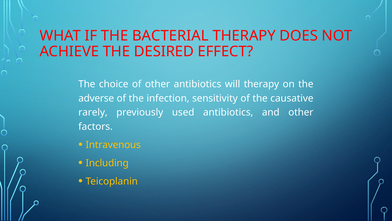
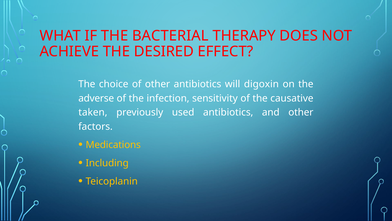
will therapy: therapy -> digoxin
rarely: rarely -> taken
Intravenous: Intravenous -> Medications
